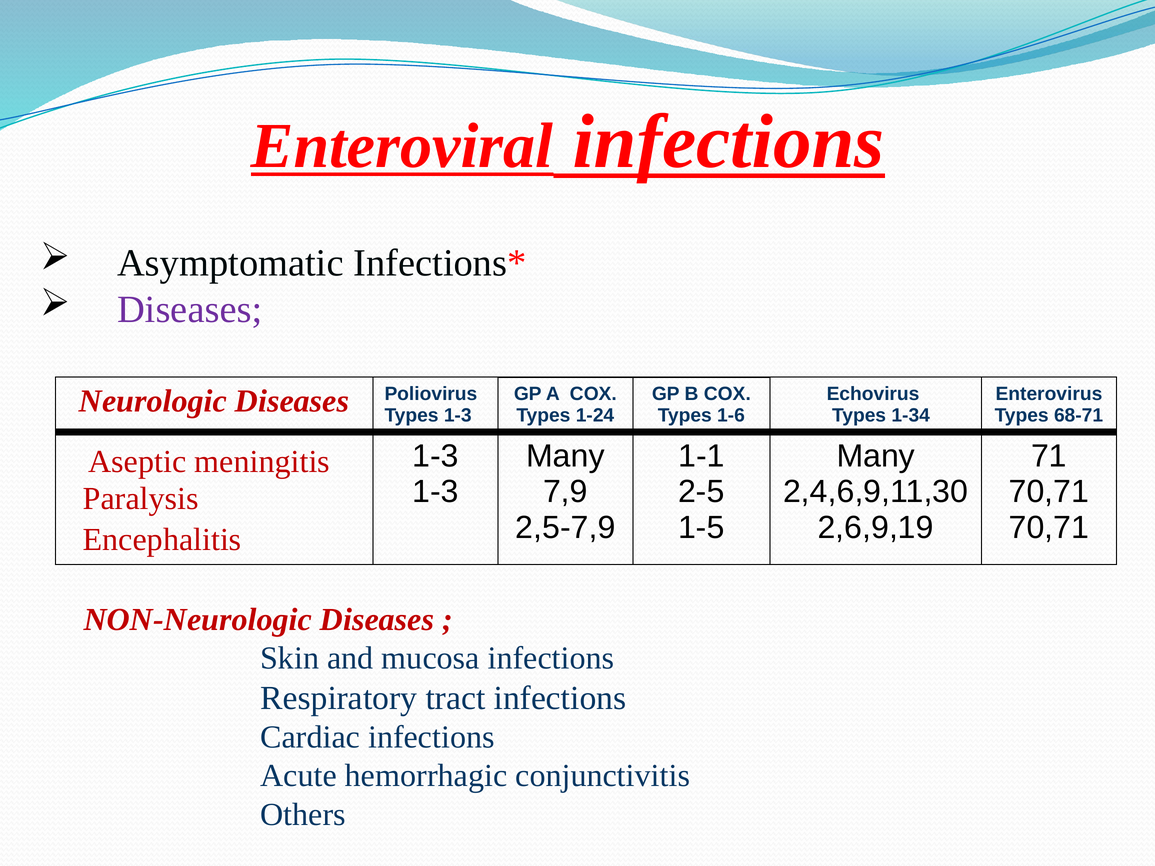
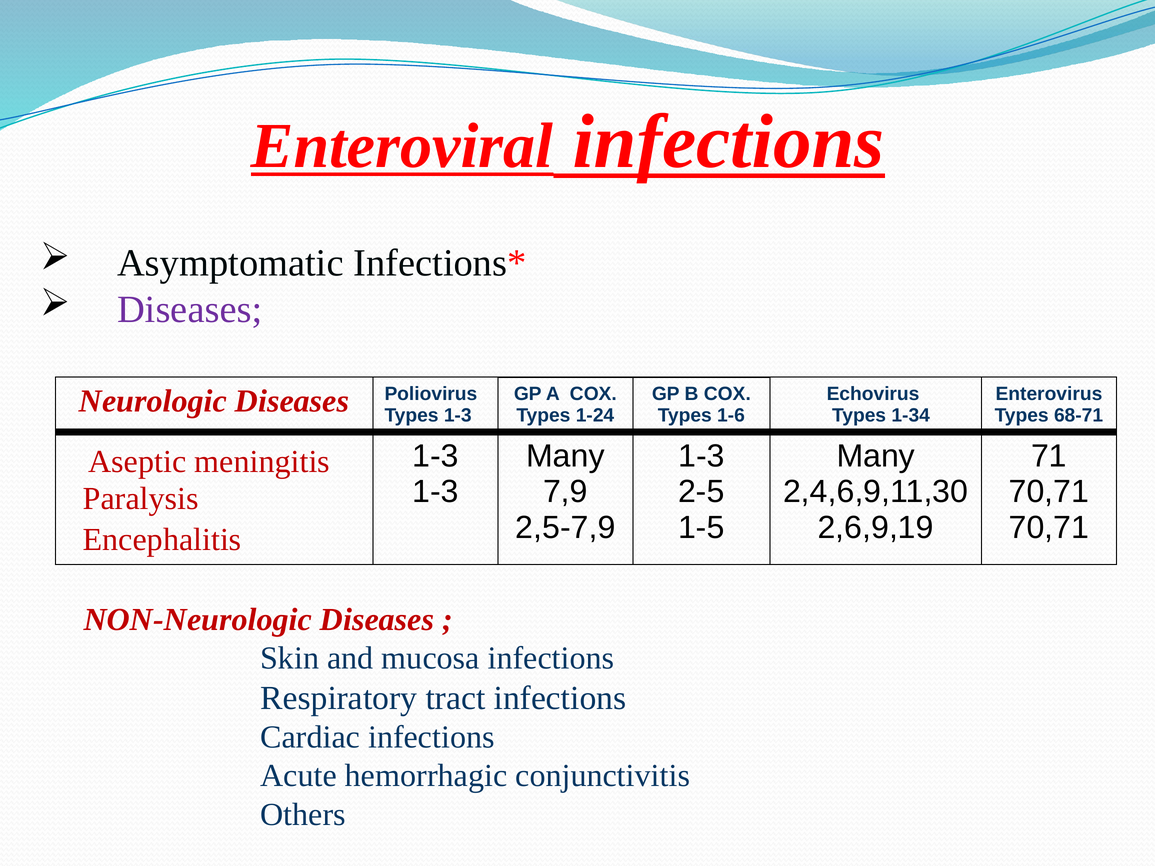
1-1 at (701, 456): 1-1 -> 1-3
